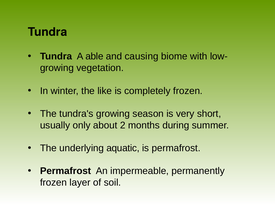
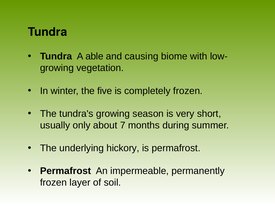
like: like -> five
2: 2 -> 7
aquatic: aquatic -> hickory
